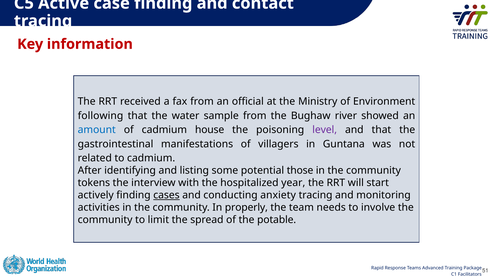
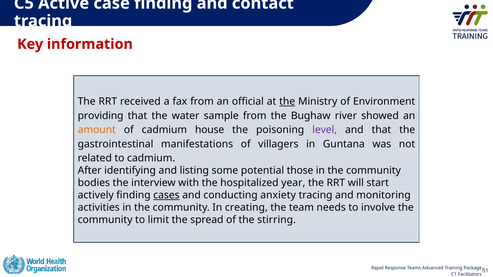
the at (287, 102) underline: none -> present
following: following -> providing
amount colour: blue -> orange
tokens: tokens -> bodies
properly: properly -> creating
potable: potable -> stirring
